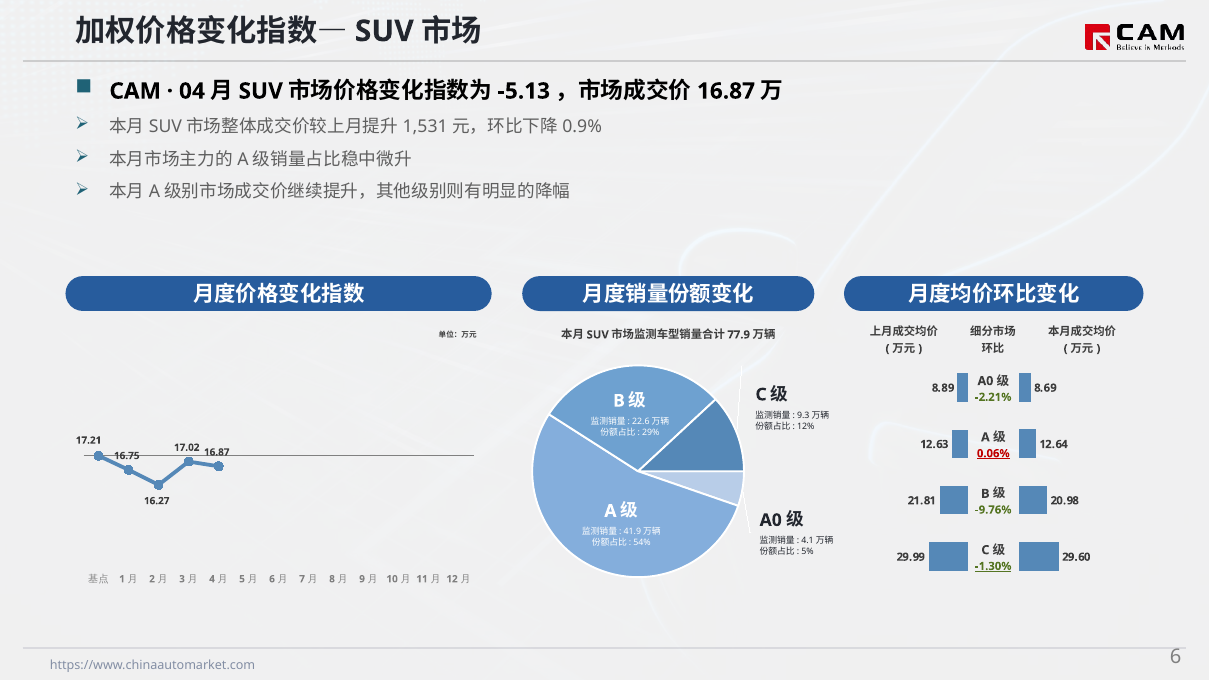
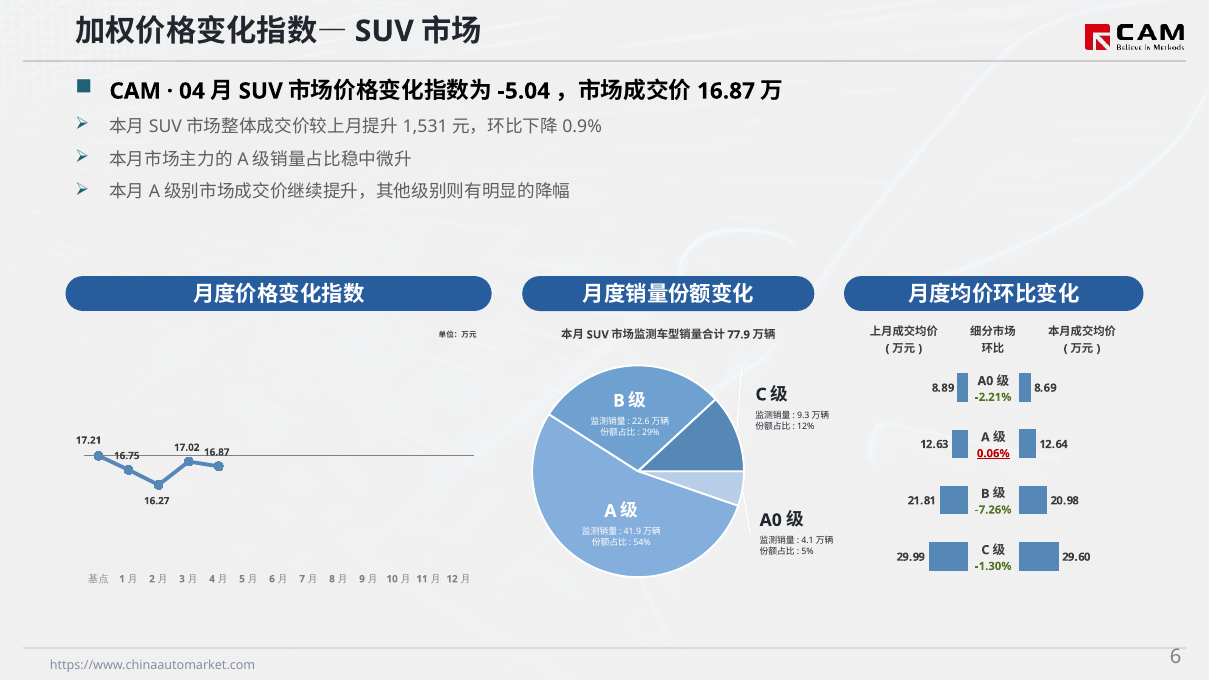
-5.13: -5.13 -> -5.04
-9.76%: -9.76% -> -7.26%
-1.30% underline: present -> none
